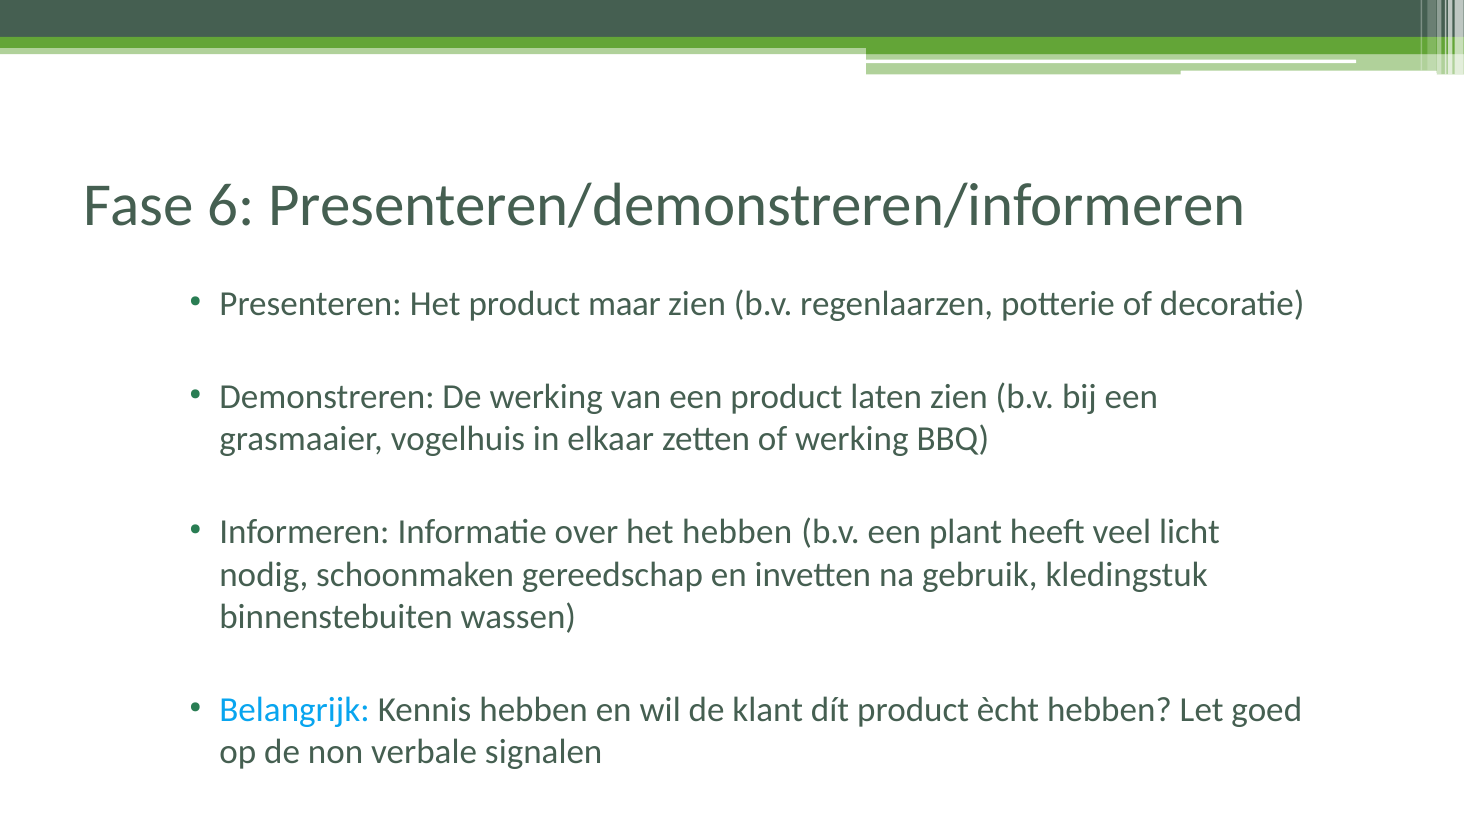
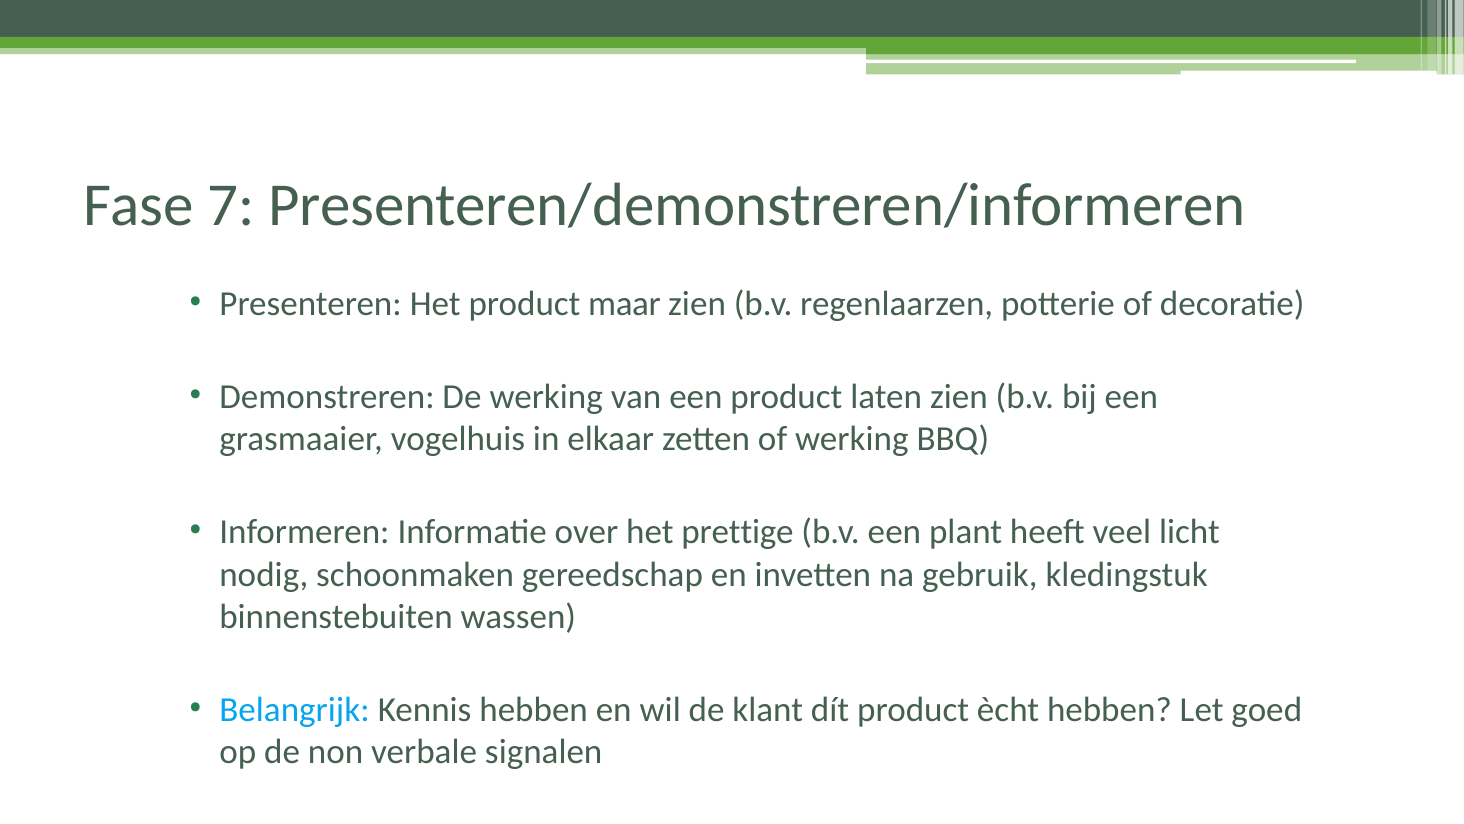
6: 6 -> 7
het hebben: hebben -> prettige
